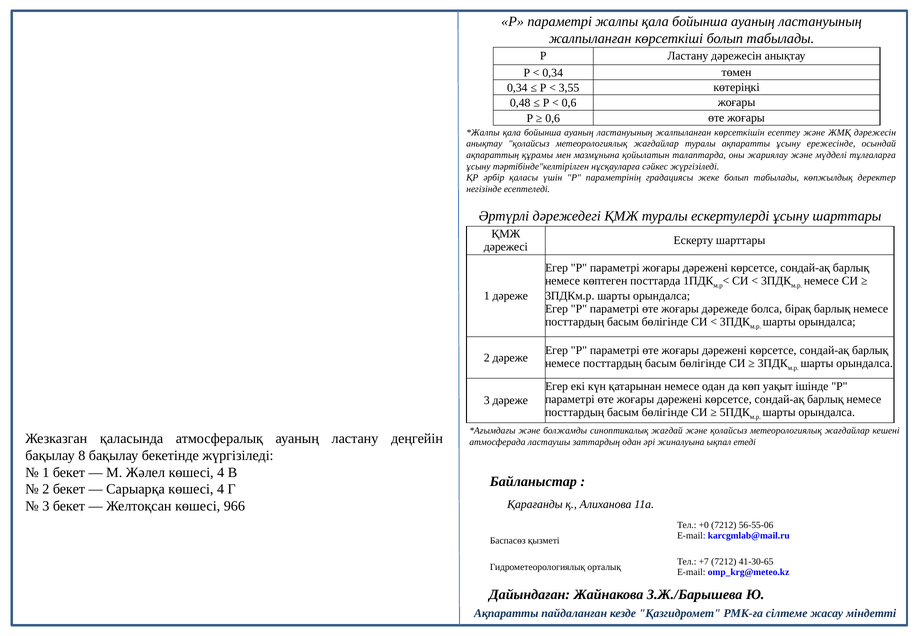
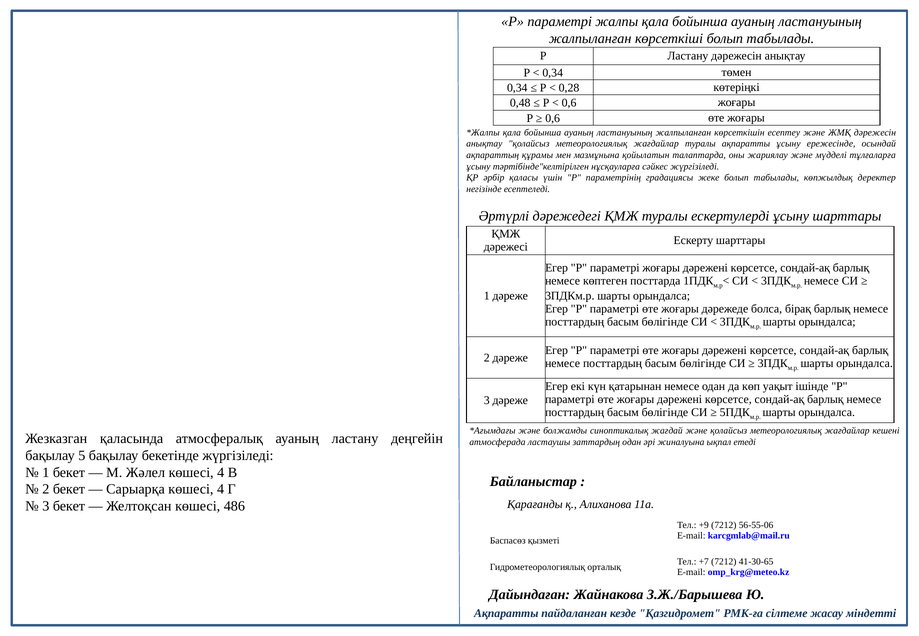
3,55: 3,55 -> 0,28
8: 8 -> 5
966: 966 -> 486
+0: +0 -> +9
